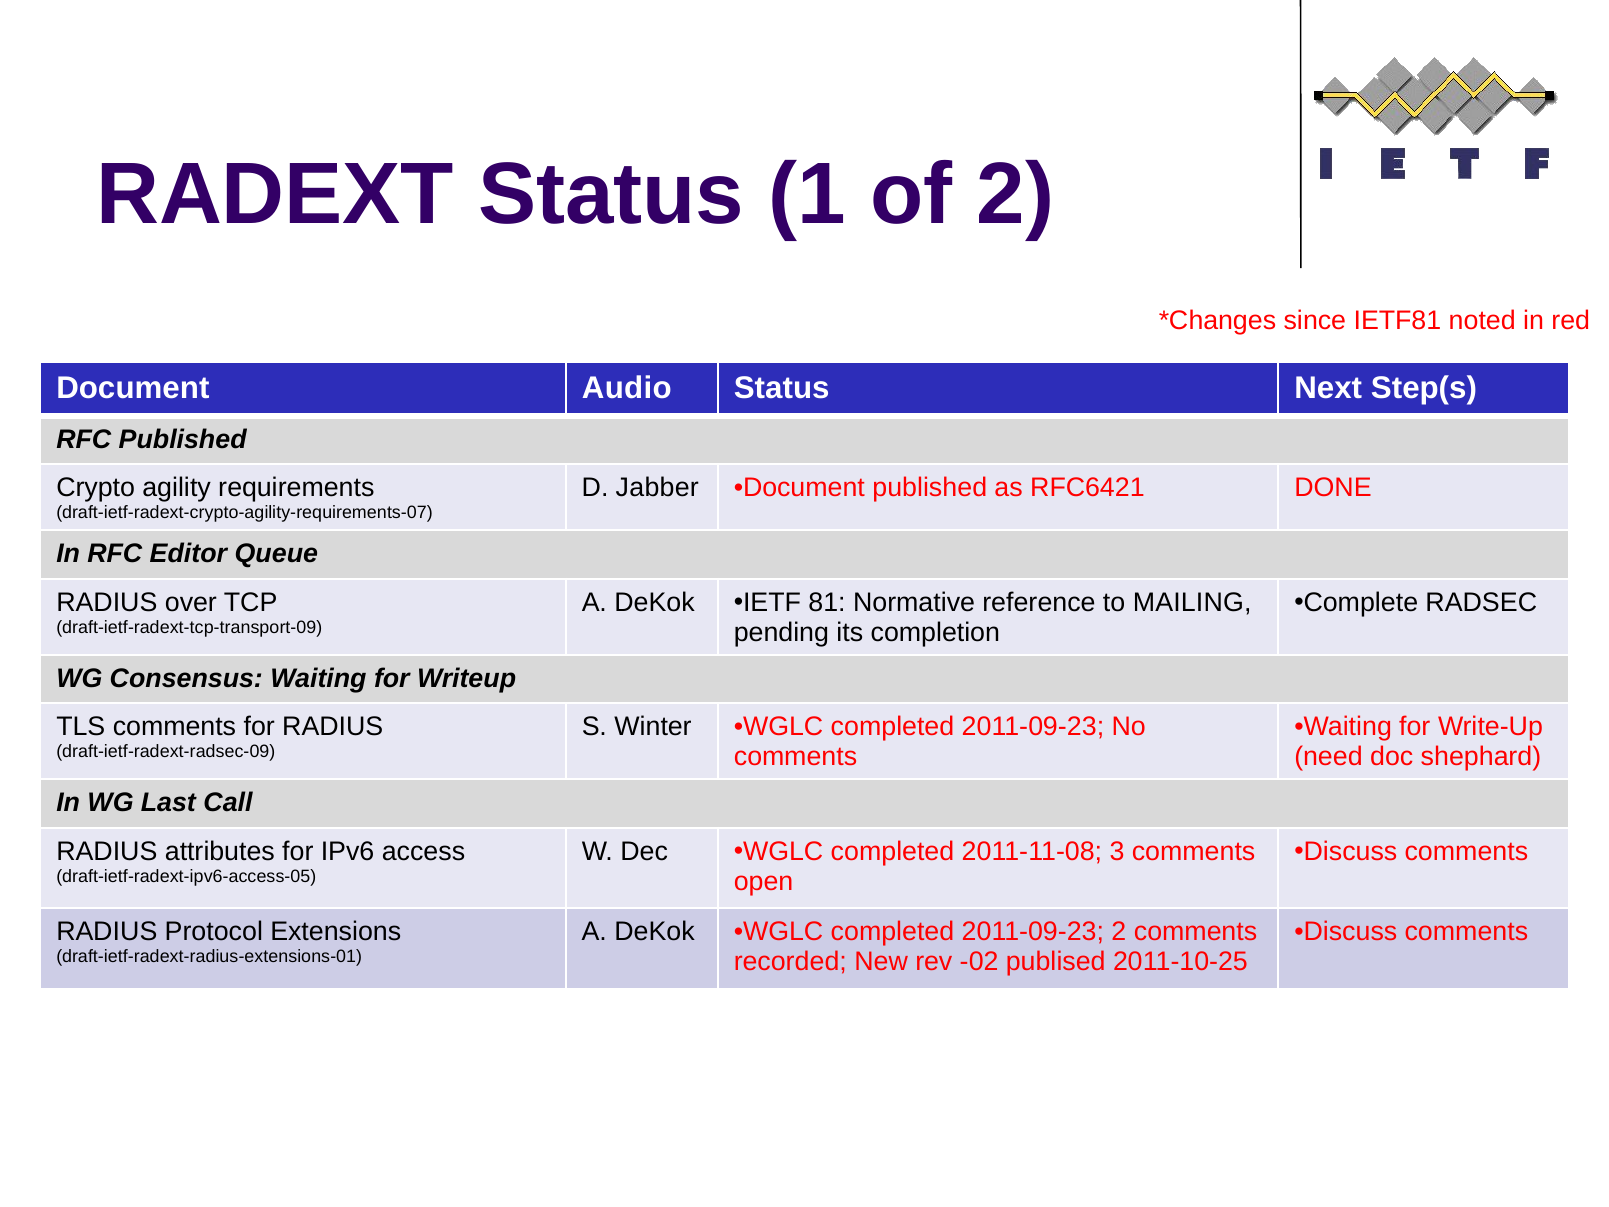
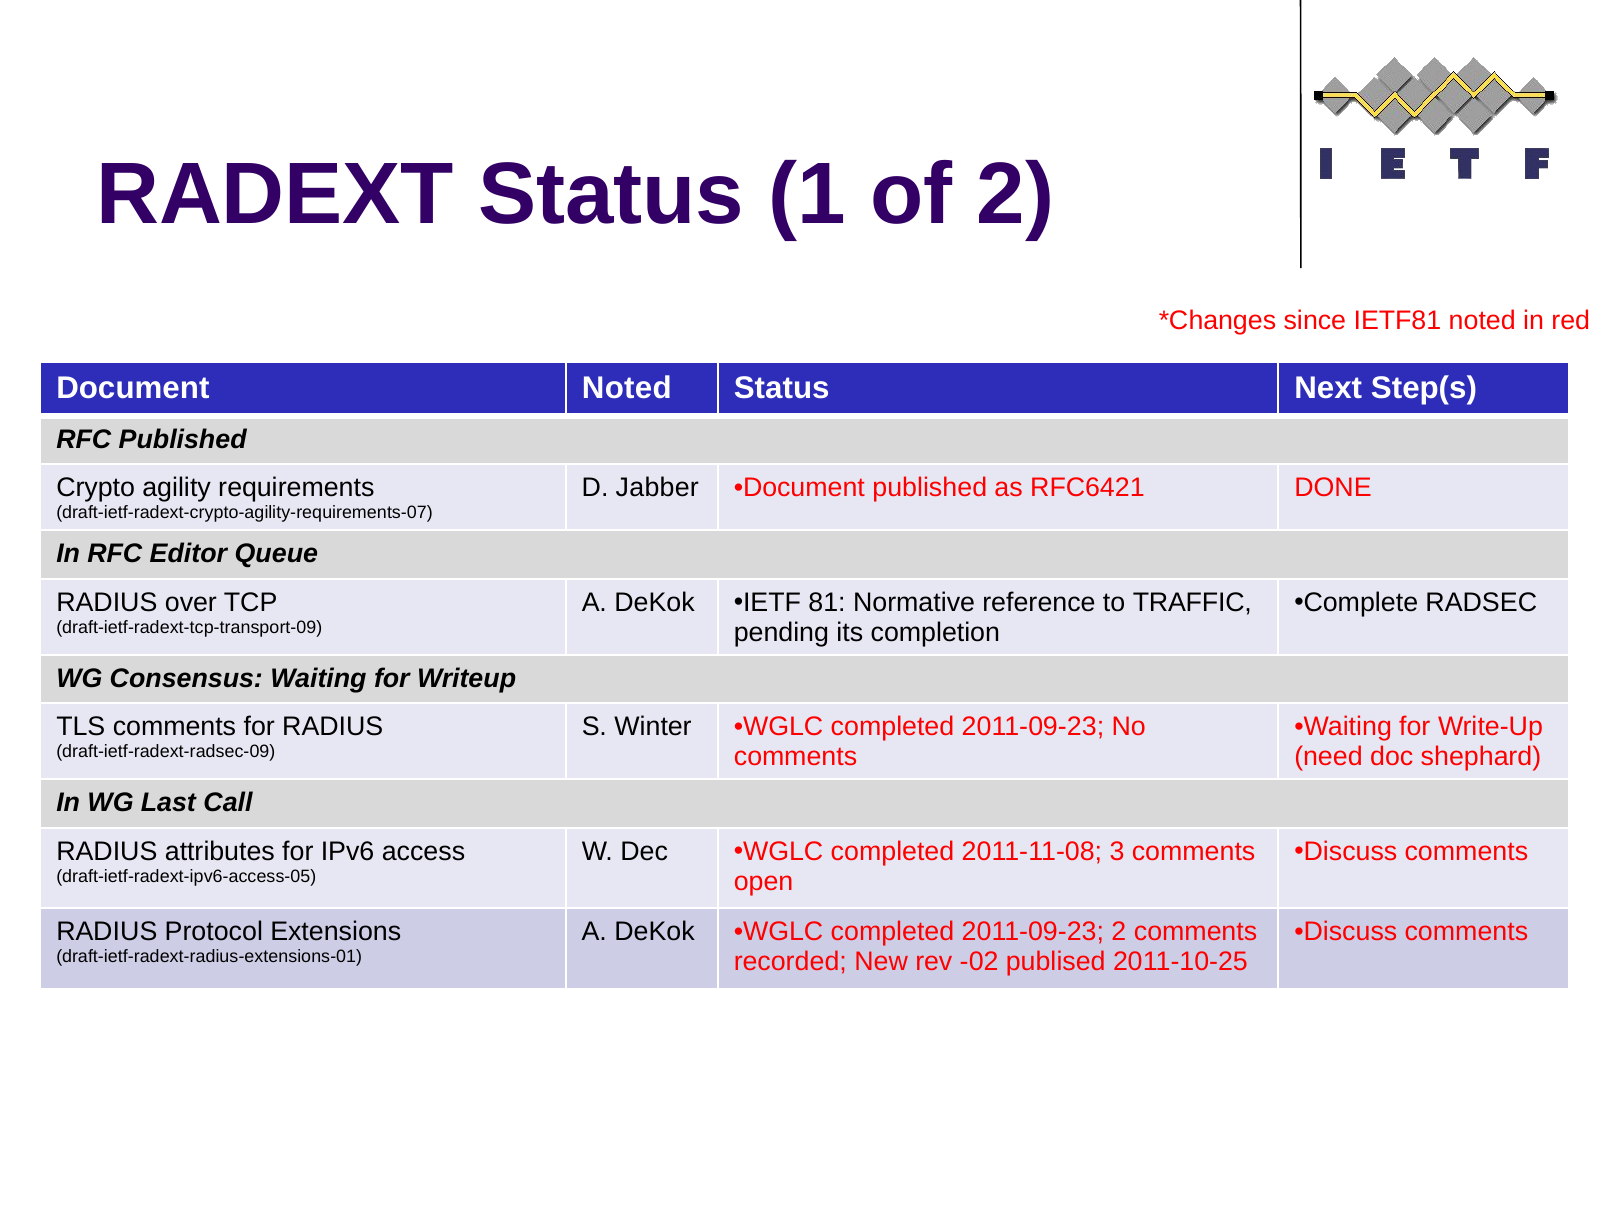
Document Audio: Audio -> Noted
MAILING: MAILING -> TRAFFIC
